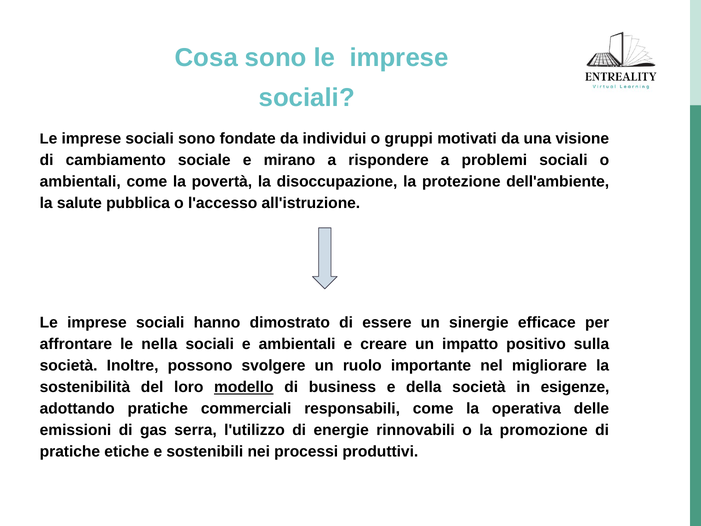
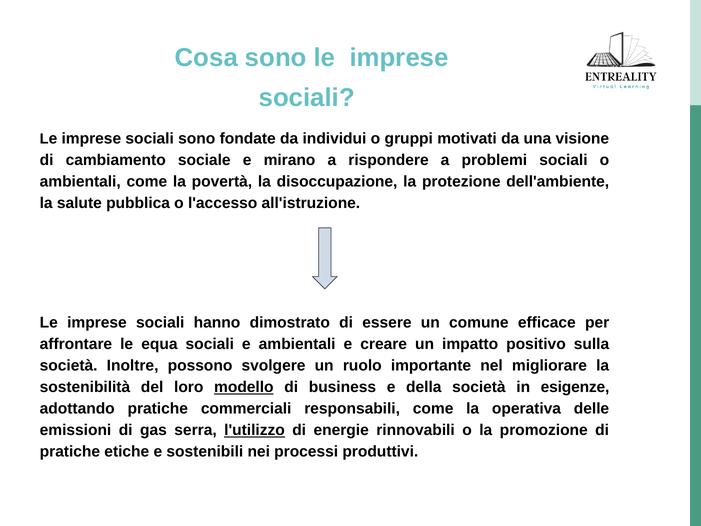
sinergie: sinergie -> comune
nella: nella -> equa
l'utilizzo underline: none -> present
